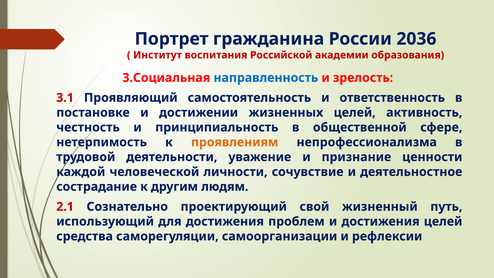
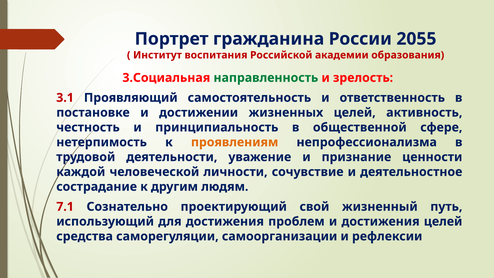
2036: 2036 -> 2055
направленность colour: blue -> green
2.1: 2.1 -> 7.1
